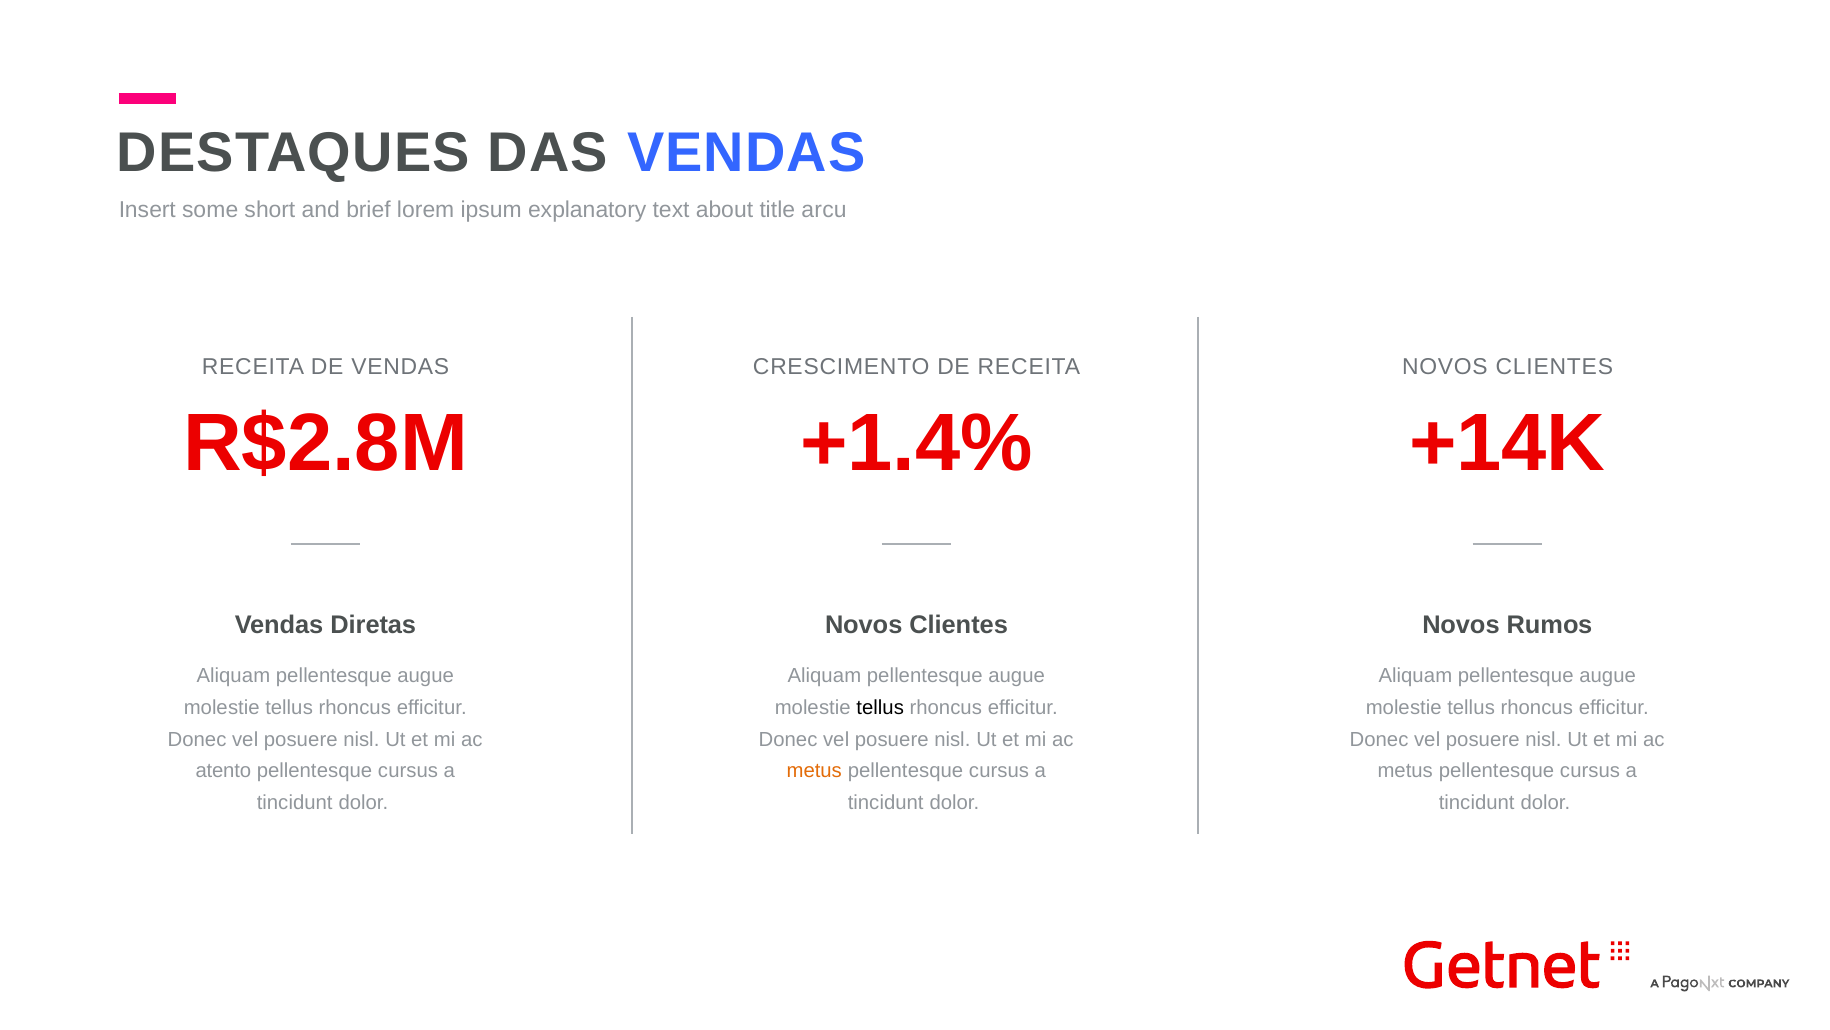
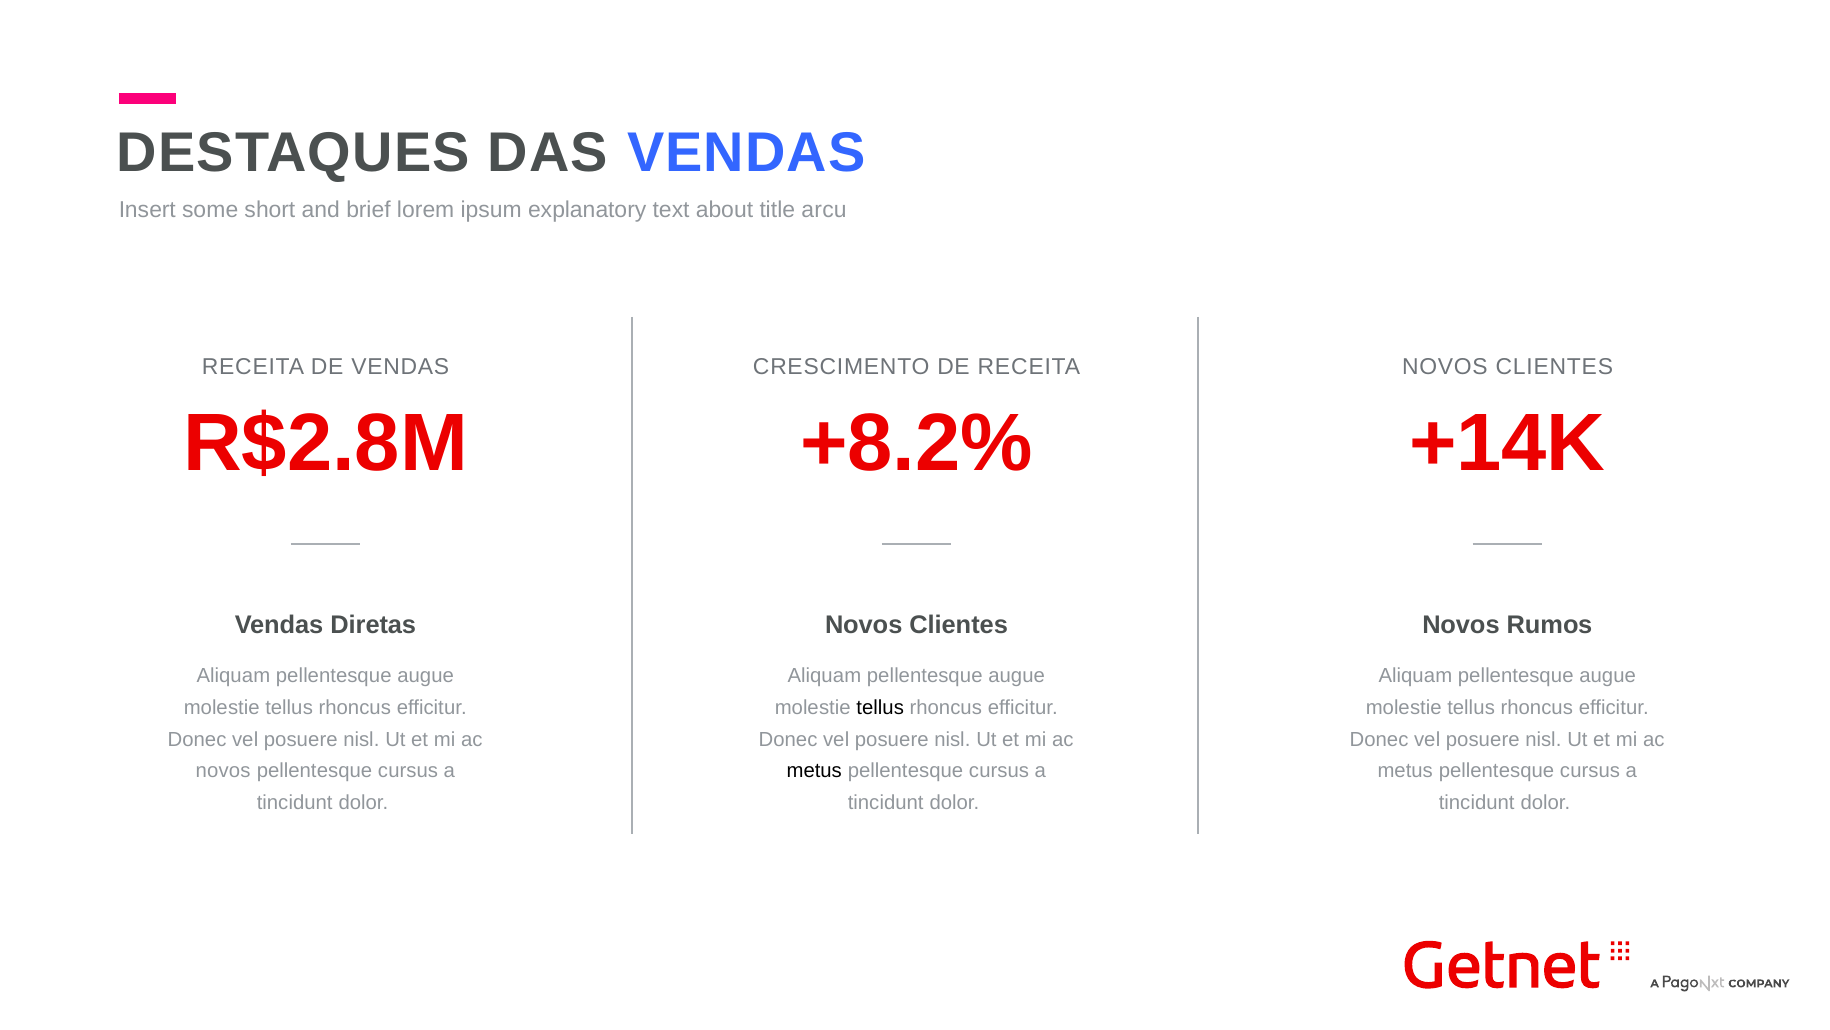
+1.4%: +1.4% -> +8.2%
atento at (223, 771): atento -> novos
metus at (814, 771) colour: orange -> black
